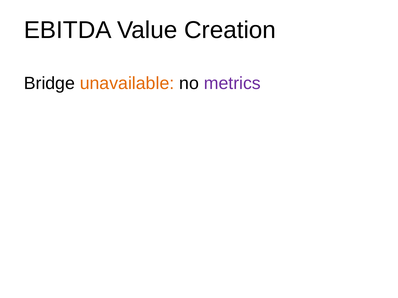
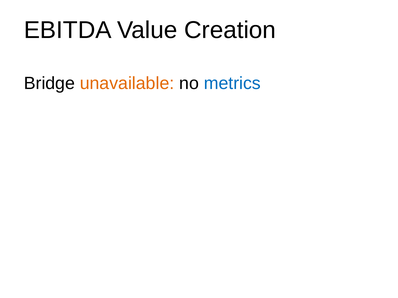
metrics colour: purple -> blue
